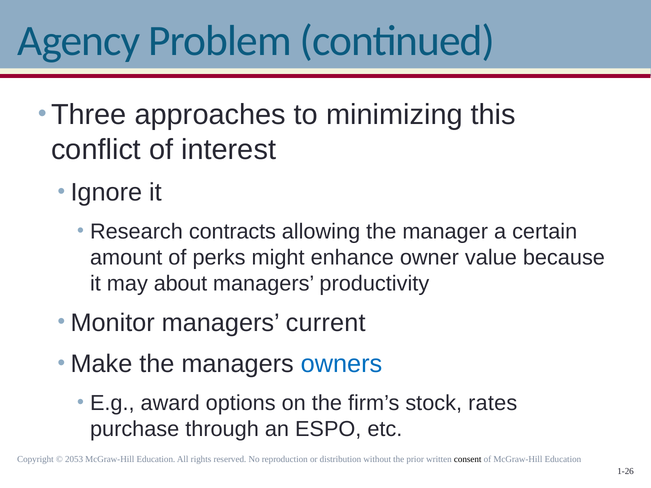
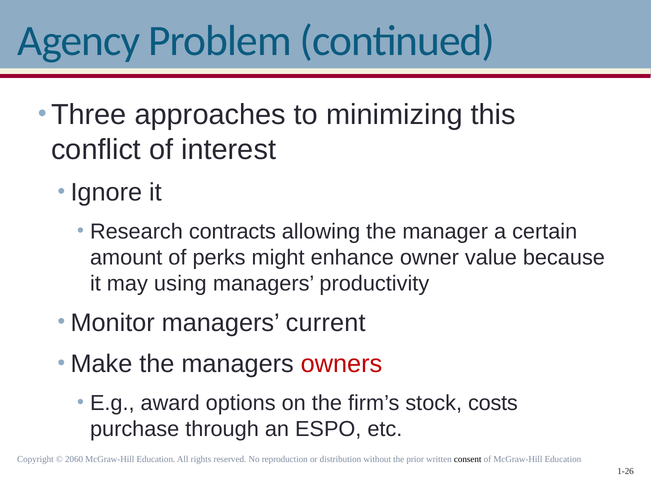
about: about -> using
owners colour: blue -> red
rates: rates -> costs
2053: 2053 -> 2060
